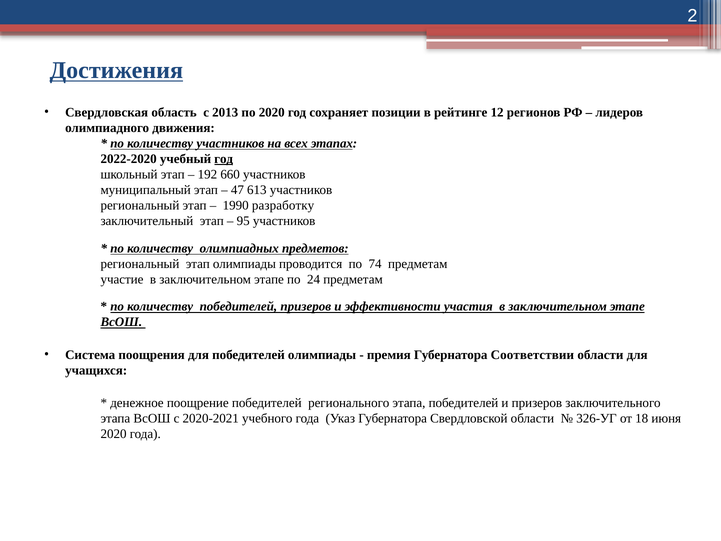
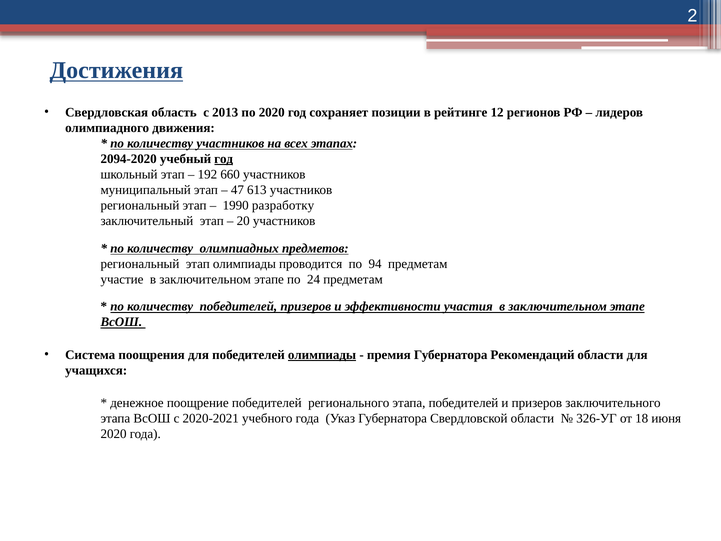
2022-2020: 2022-2020 -> 2094-2020
95: 95 -> 20
74: 74 -> 94
олимпиады at (322, 355) underline: none -> present
Соответствии: Соответствии -> Рекомендаций
